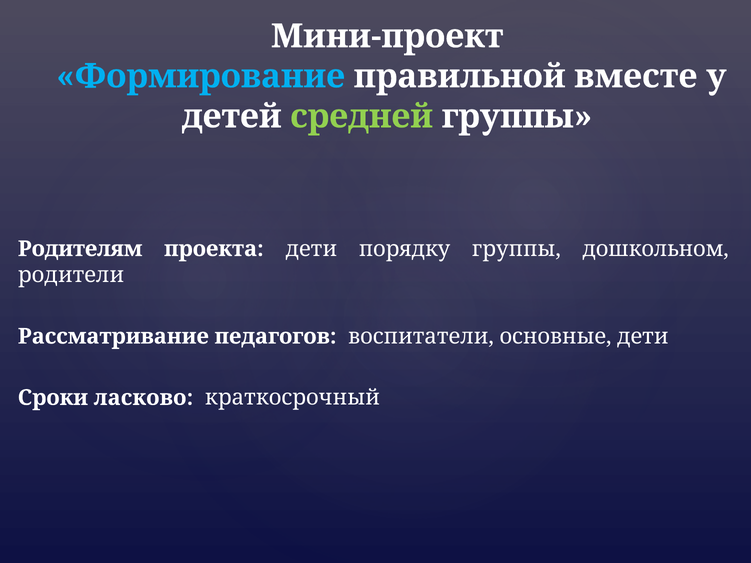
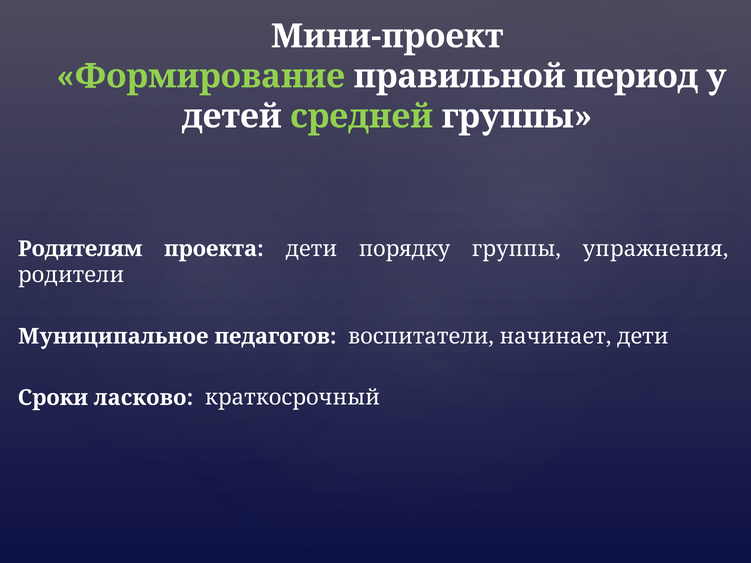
Формирование colour: light blue -> light green
вместе: вместе -> период
дошкольном: дошкольном -> упражнения
Рассматривание: Рассматривание -> Муниципальное
основные: основные -> начинает
